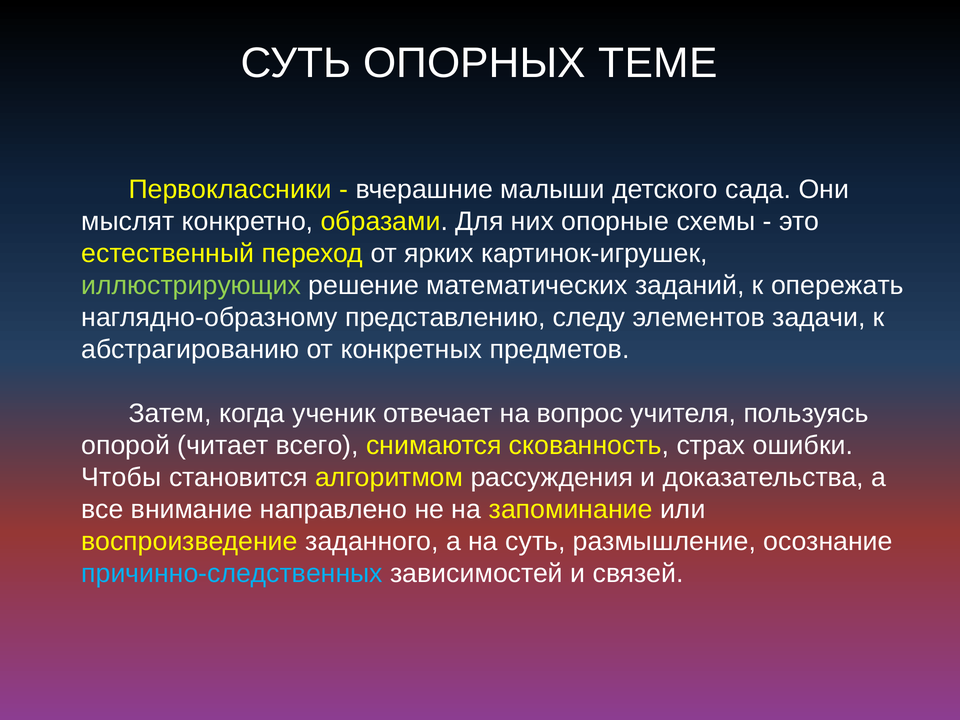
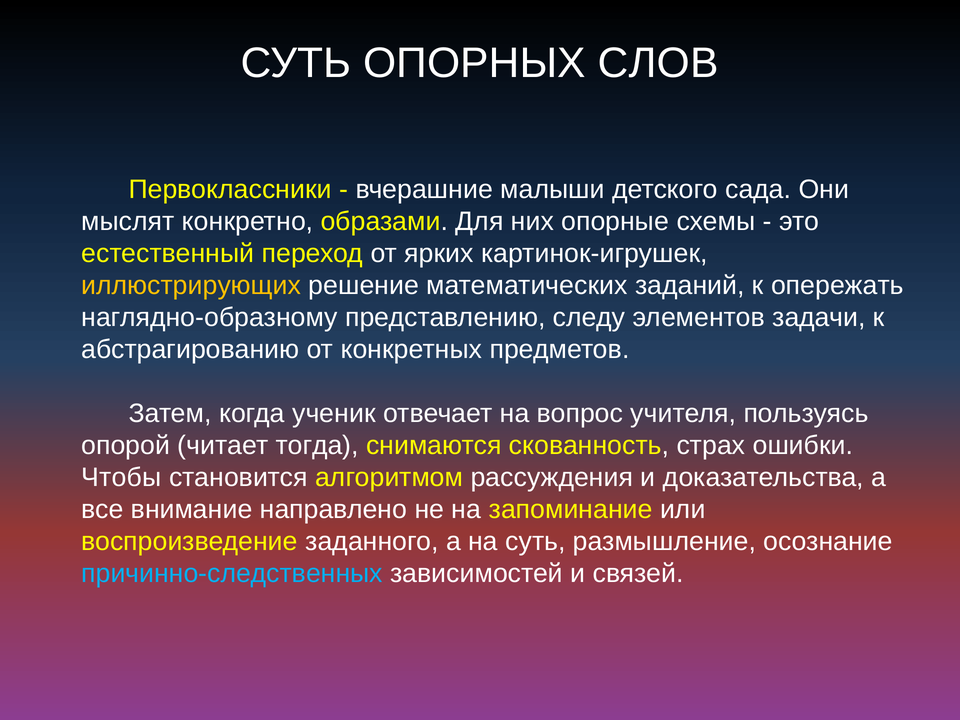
ТЕМЕ: ТЕМЕ -> СЛОВ
иллюстрирующих colour: light green -> yellow
всего: всего -> тогда
